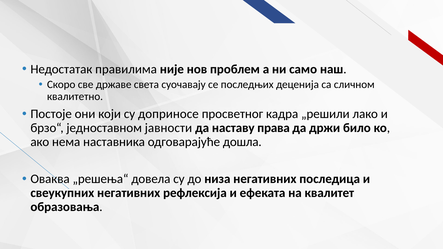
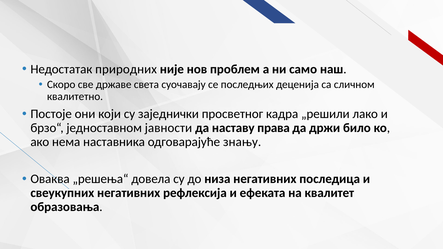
правилима: правилима -> природних
доприносе: доприносе -> заједнички
дошла: дошла -> знању
